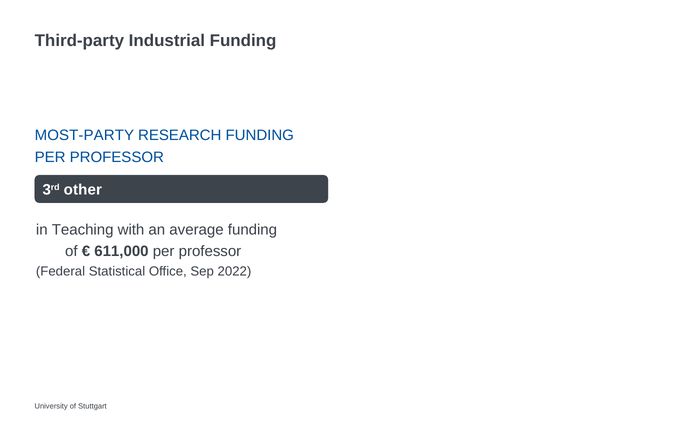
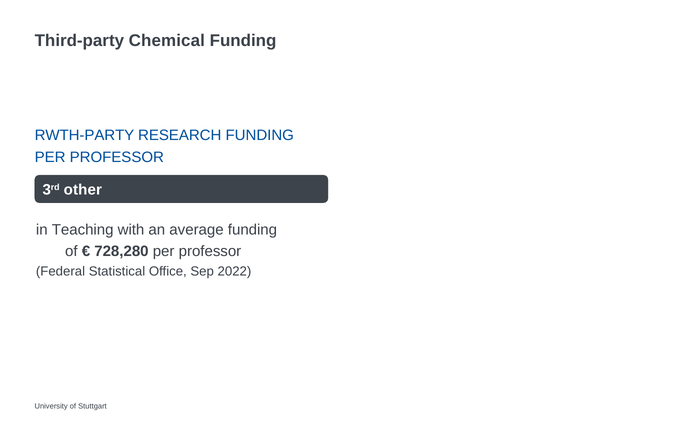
Industrial: Industrial -> Chemical
MOST-PARTY: MOST-PARTY -> RWTH-PARTY
611,000: 611,000 -> 728,280
